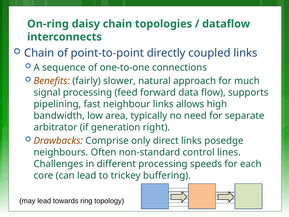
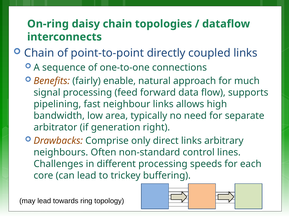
slower: slower -> enable
posedge: posedge -> arbitrary
